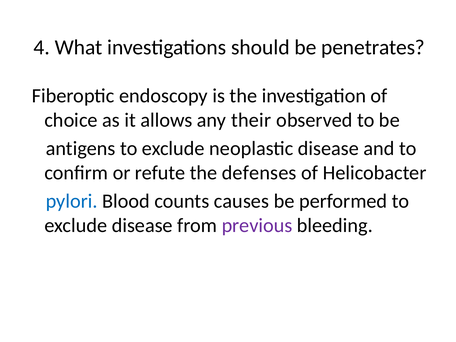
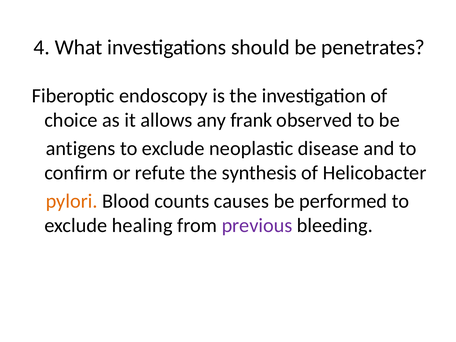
their: their -> frank
defenses: defenses -> synthesis
pylori colour: blue -> orange
exclude disease: disease -> healing
